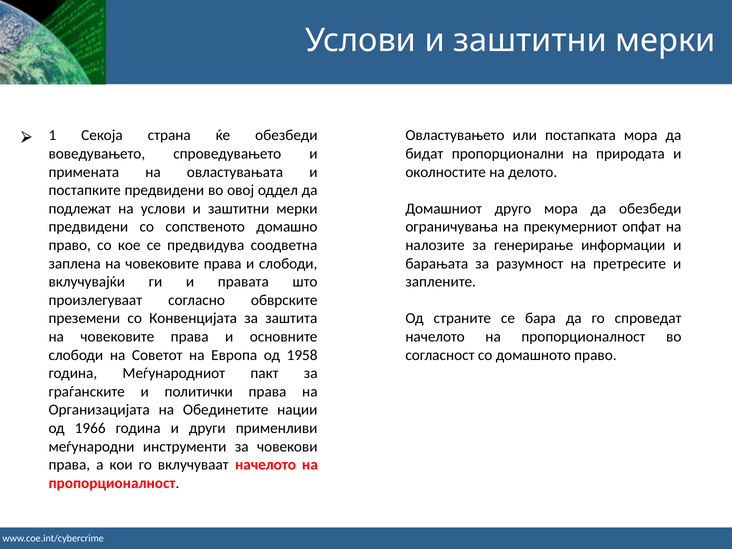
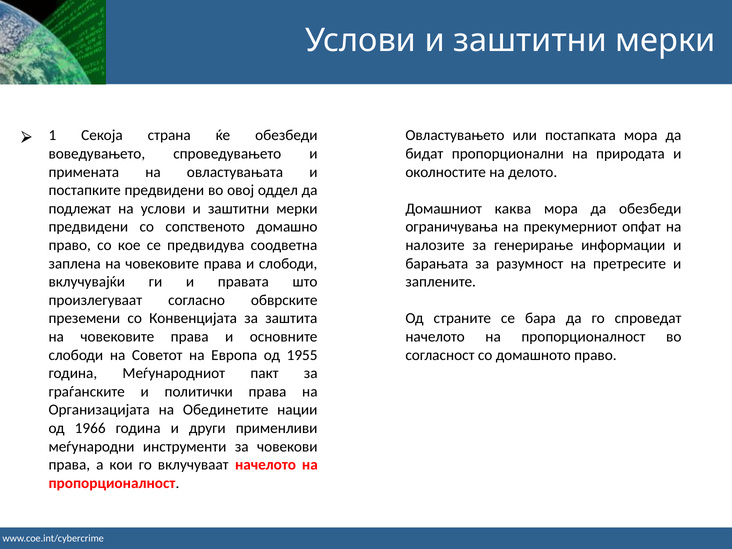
друго: друго -> каква
1958: 1958 -> 1955
